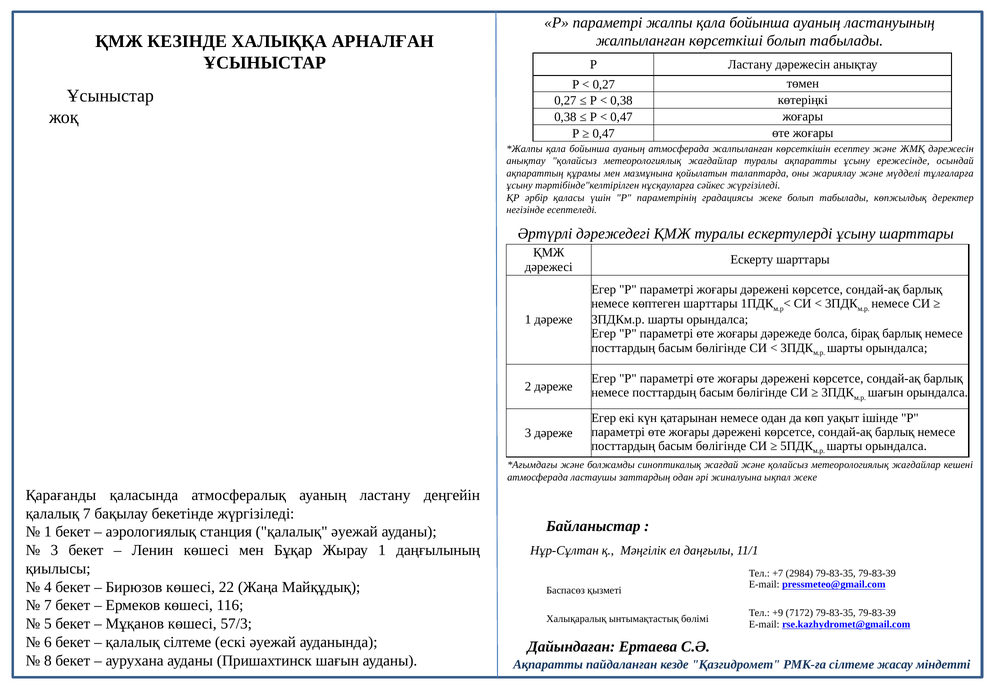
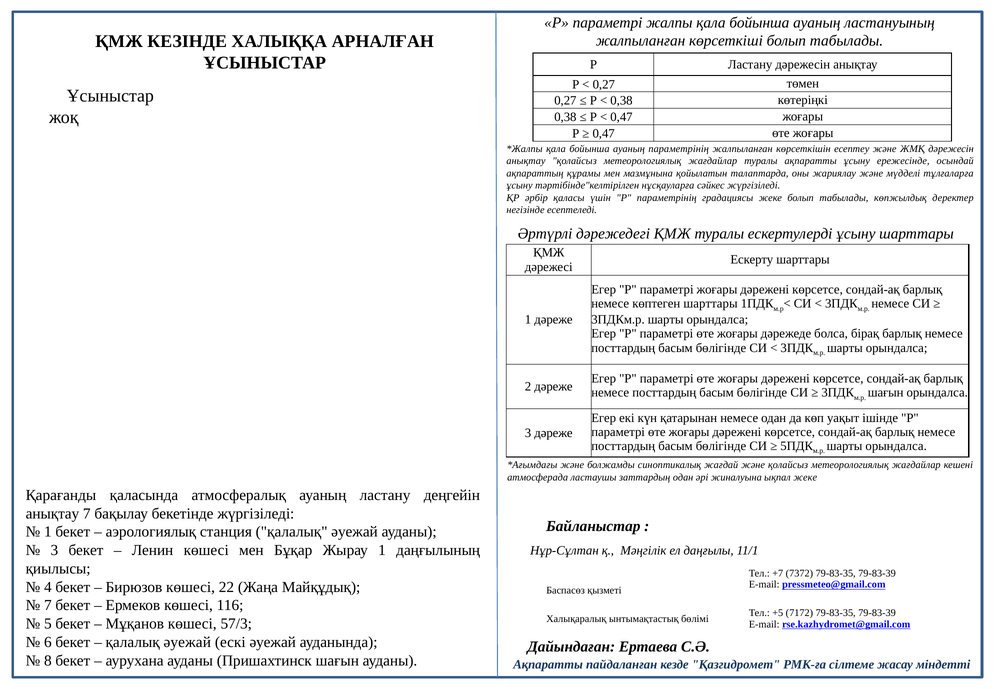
ауаның атмосферада: атмосферада -> параметрінің
қалалық at (52, 513): қалалық -> анықтау
2984: 2984 -> 7372
+9: +9 -> +5
сілтеме at (187, 642): сілтеме -> әуежай
